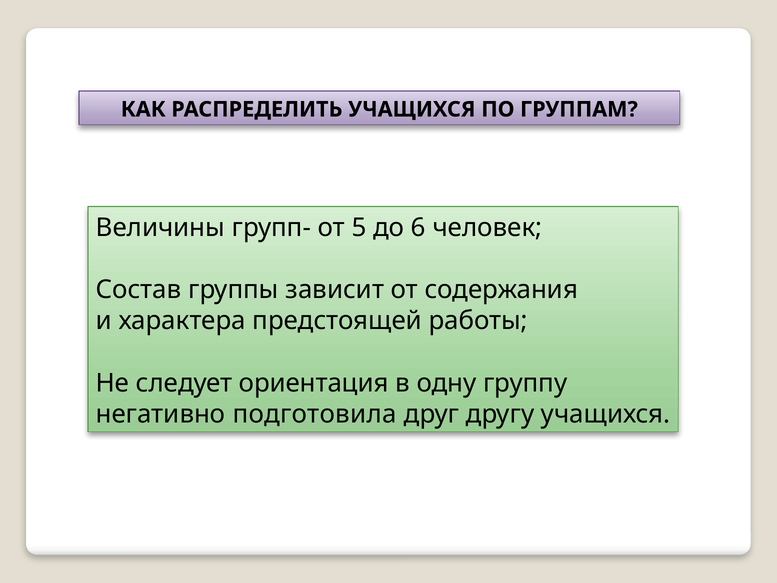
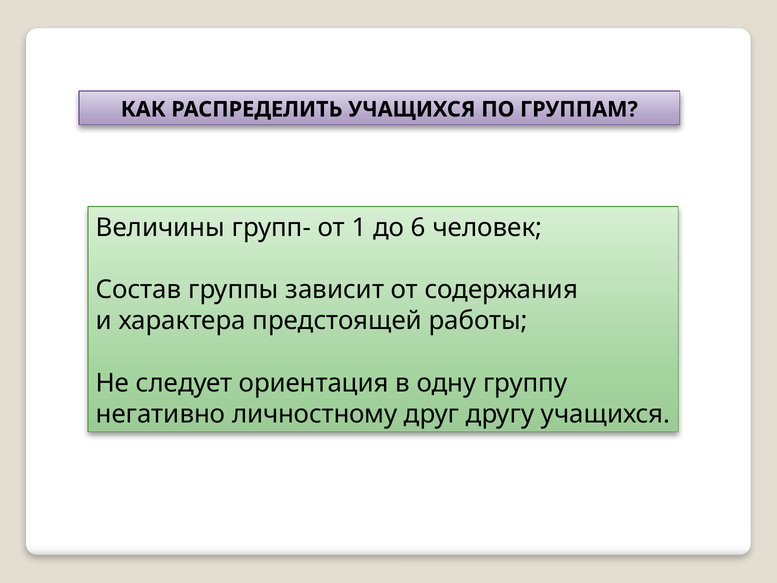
5: 5 -> 1
подготовила: подготовила -> личностному
